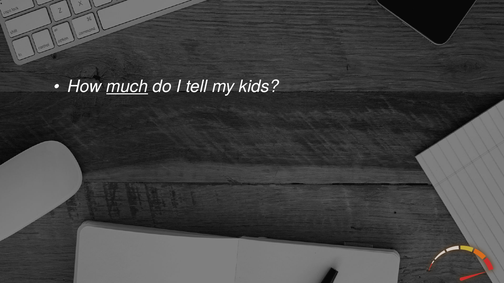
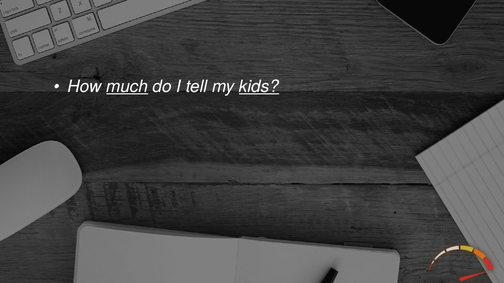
kids underline: none -> present
